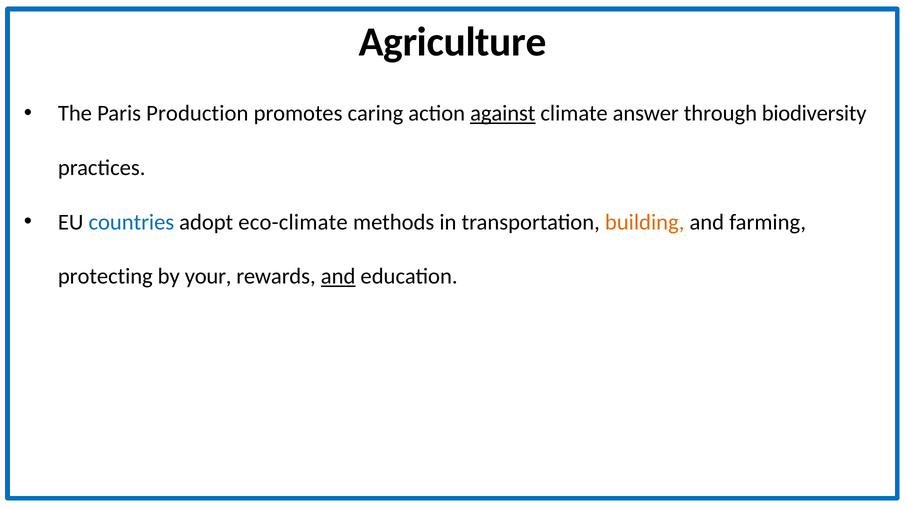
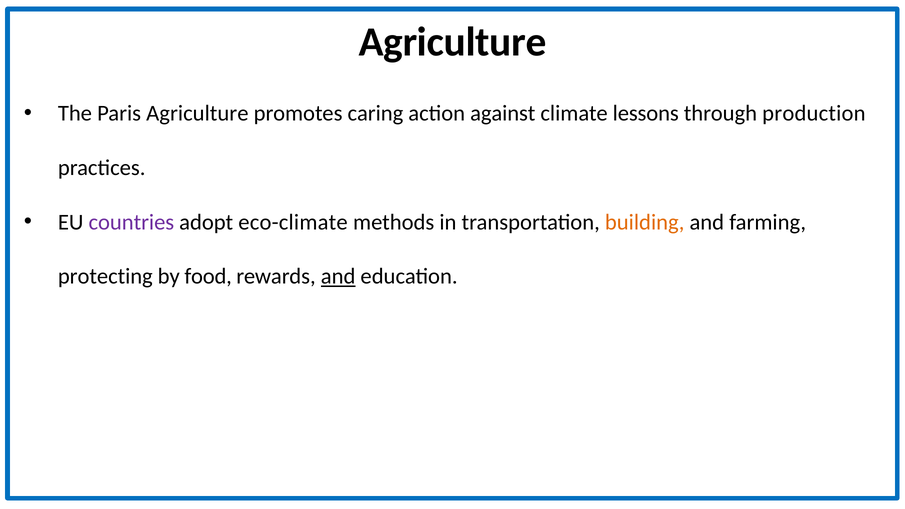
Paris Production: Production -> Agriculture
against underline: present -> none
answer: answer -> lessons
biodiversity: biodiversity -> production
countries colour: blue -> purple
your: your -> food
